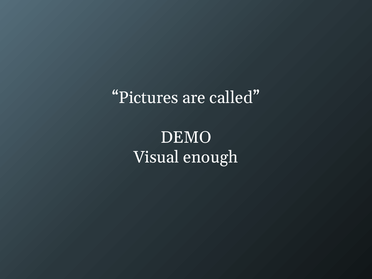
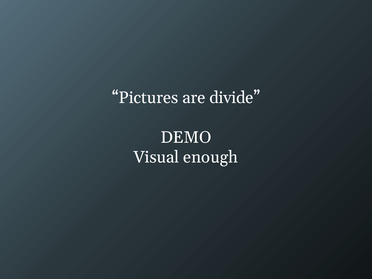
called: called -> divide
